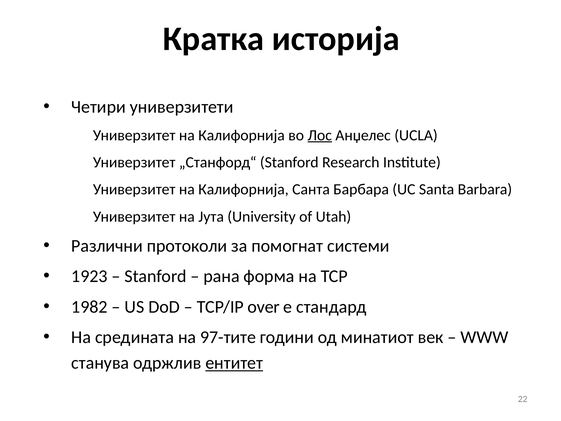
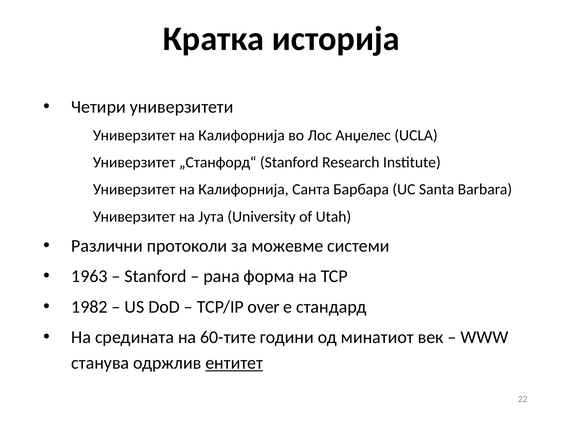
Лос underline: present -> none
помогнат: помогнат -> можевме
1923: 1923 -> 1963
97-тите: 97-тите -> 60-тите
